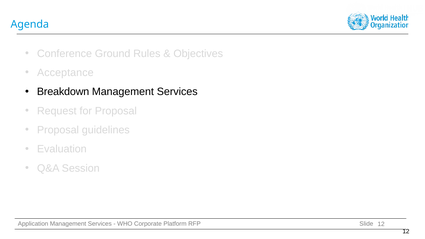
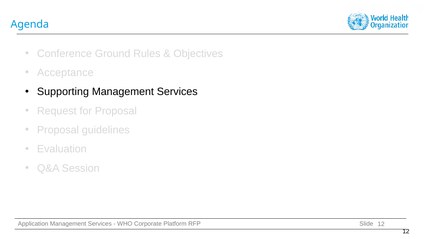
Breakdown: Breakdown -> Supporting
